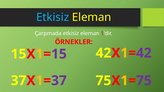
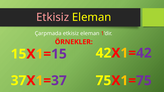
Etkisiz at (53, 17) colour: light blue -> pink
